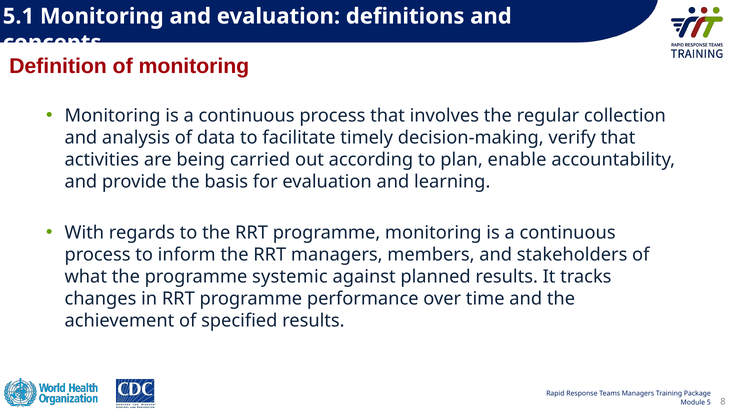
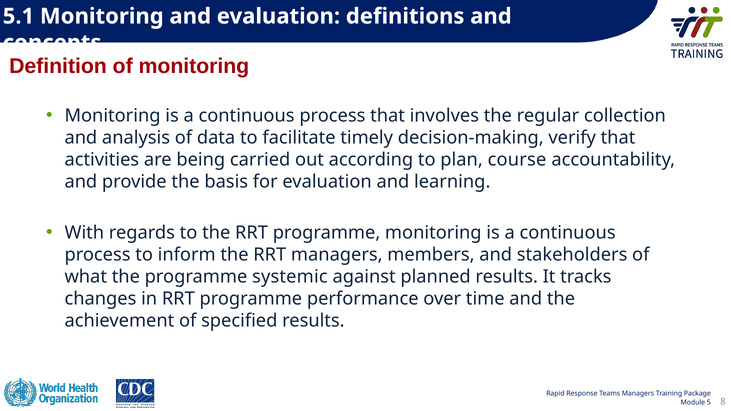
enable: enable -> course
